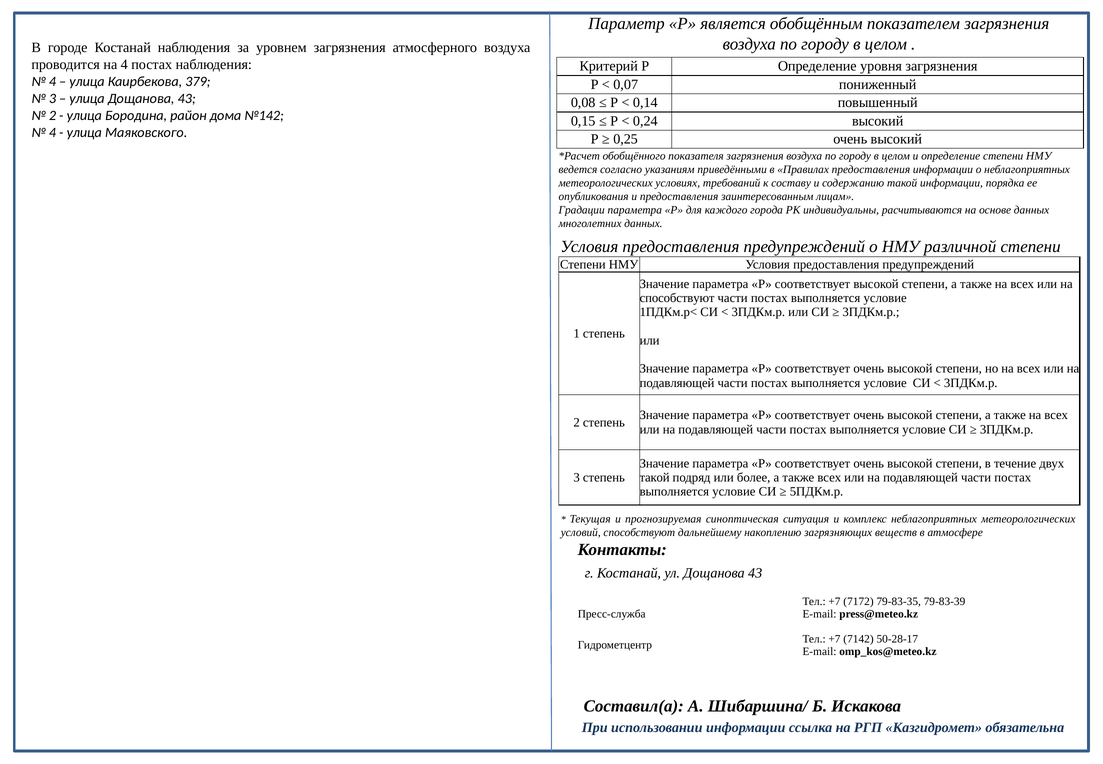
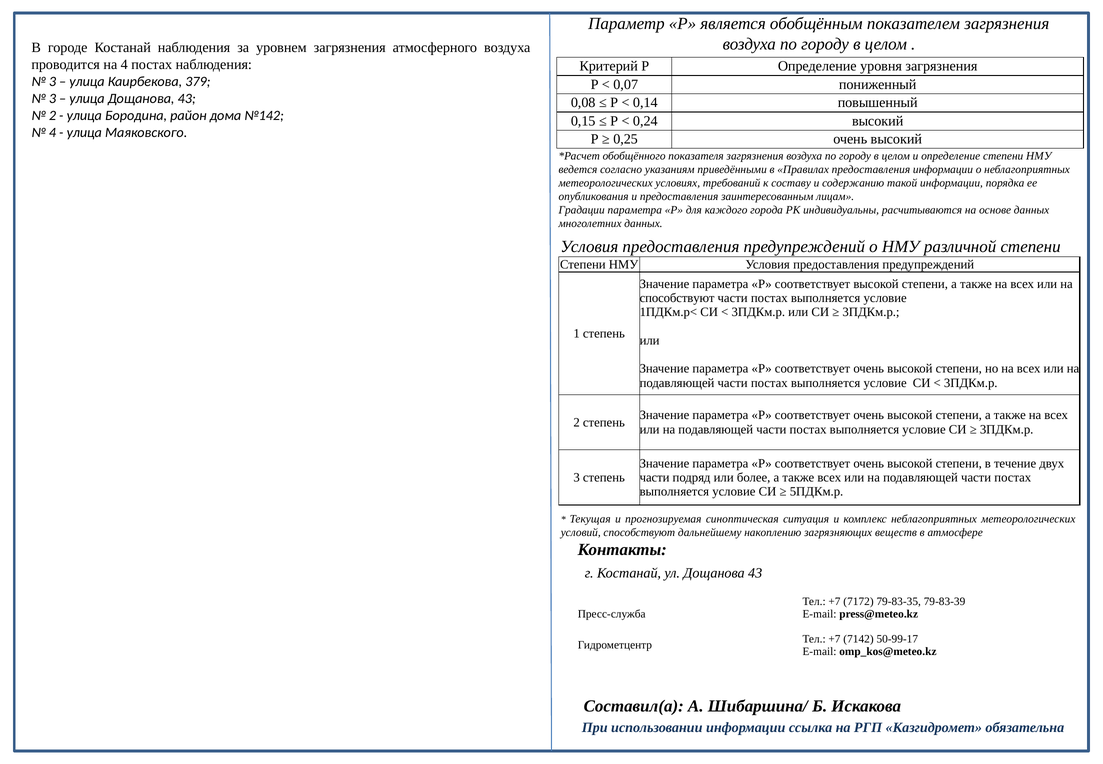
4 at (52, 82): 4 -> 3
такой at (655, 477): такой -> части
50-28-17: 50-28-17 -> 50-99-17
